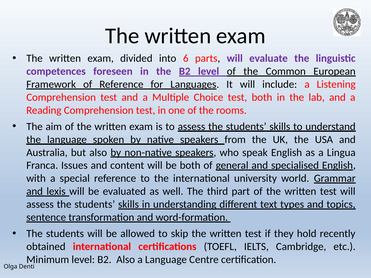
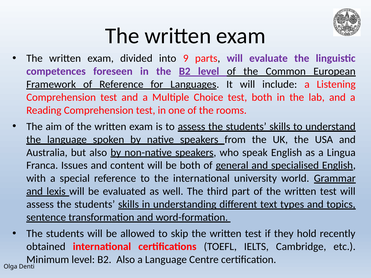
6: 6 -> 9
